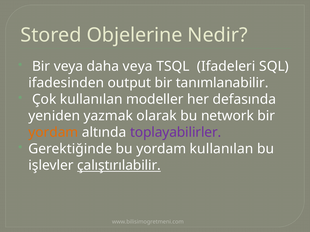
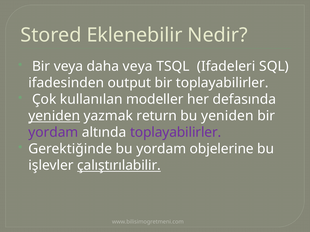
Objelerine: Objelerine -> Eklenebilir
bir tanımlanabilir: tanımlanabilir -> toplayabilirler
yeniden at (54, 116) underline: none -> present
olarak: olarak -> return
bu network: network -> yeniden
yordam at (53, 133) colour: orange -> purple
yordam kullanılan: kullanılan -> objelerine
